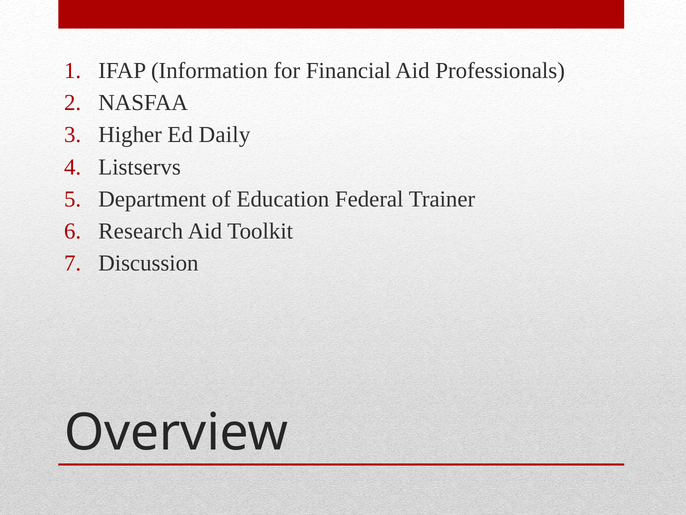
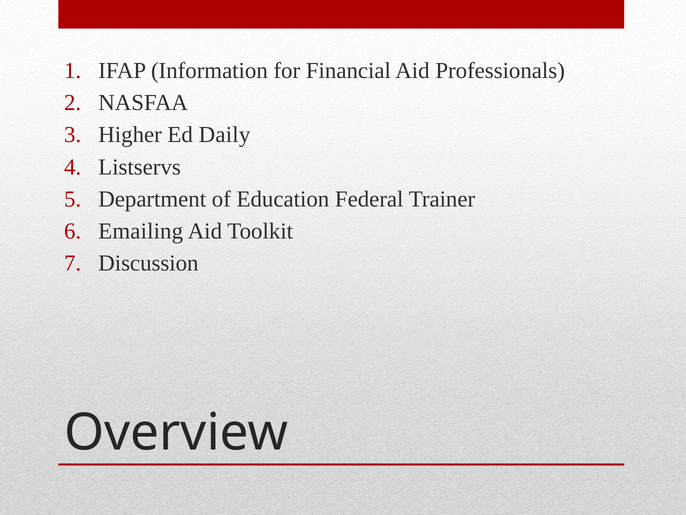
Research: Research -> Emailing
